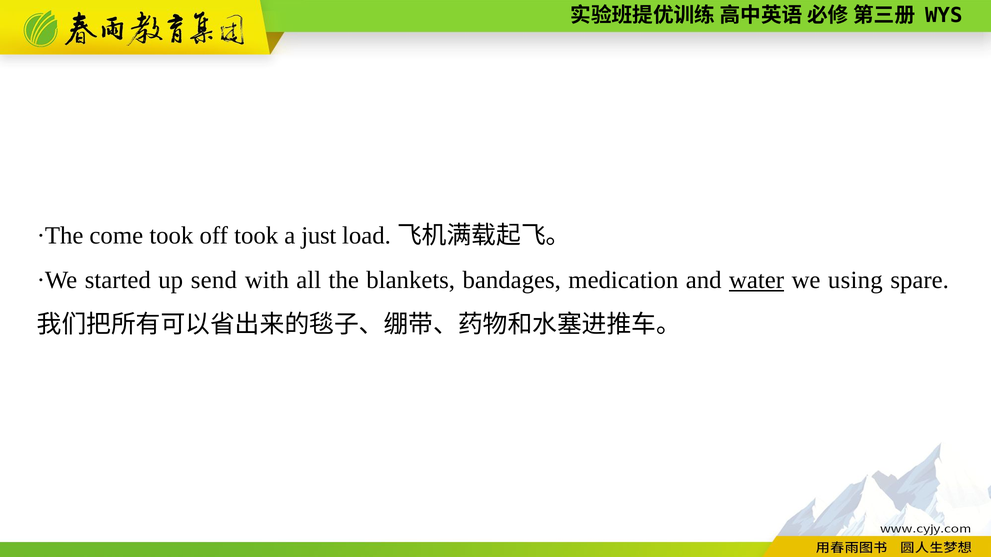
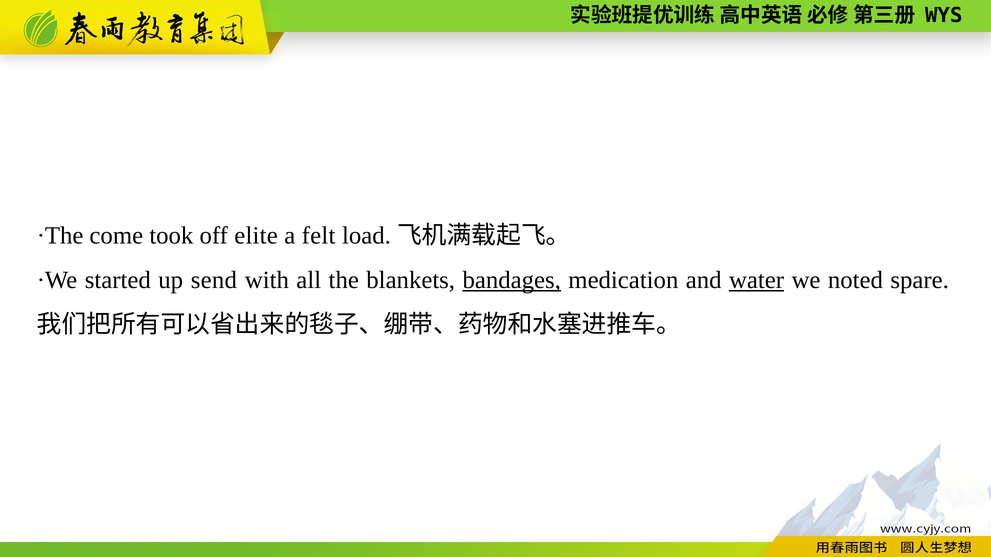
off took: took -> elite
just: just -> felt
bandages underline: none -> present
using: using -> noted
